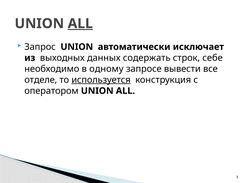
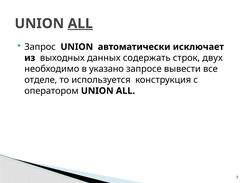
себе: себе -> двух
одному: одному -> указано
используется underline: present -> none
